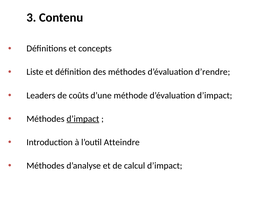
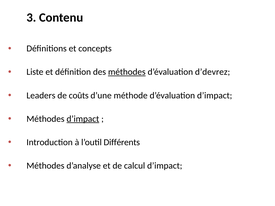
méthodes at (127, 72) underline: none -> present
d’rendre: d’rendre -> d’devrez
Atteindre: Atteindre -> Différents
